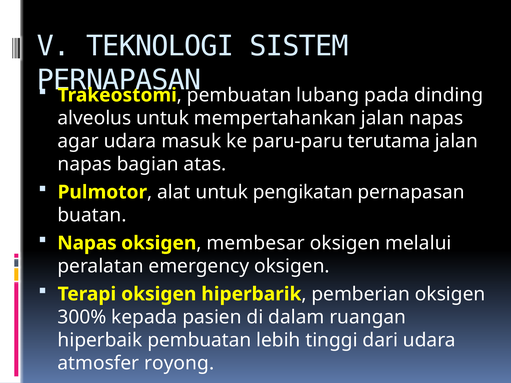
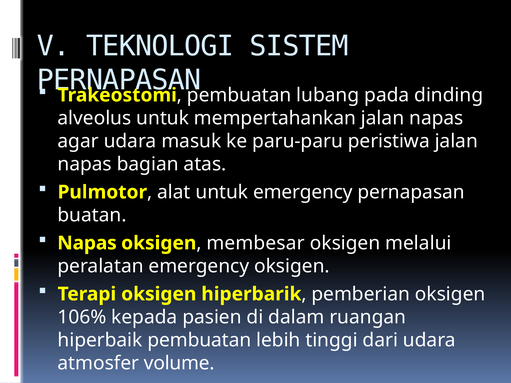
terutama: terutama -> peristiwa
untuk pengikatan: pengikatan -> emergency
300%: 300% -> 106%
royong: royong -> volume
